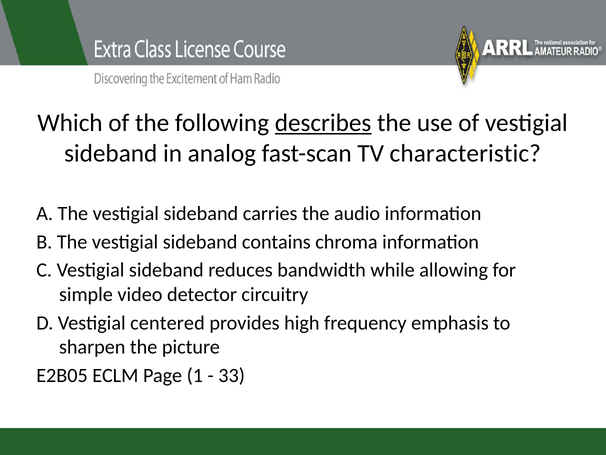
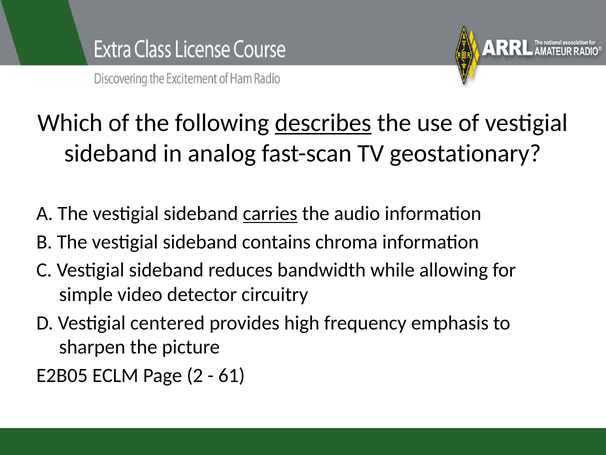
characteristic: characteristic -> geostationary
carries underline: none -> present
1: 1 -> 2
33: 33 -> 61
